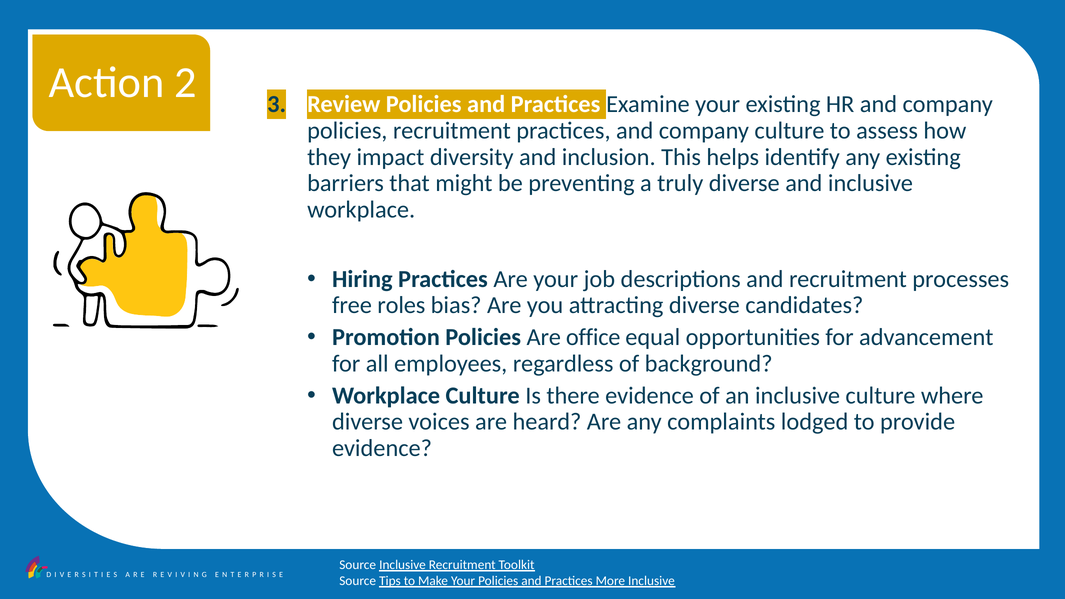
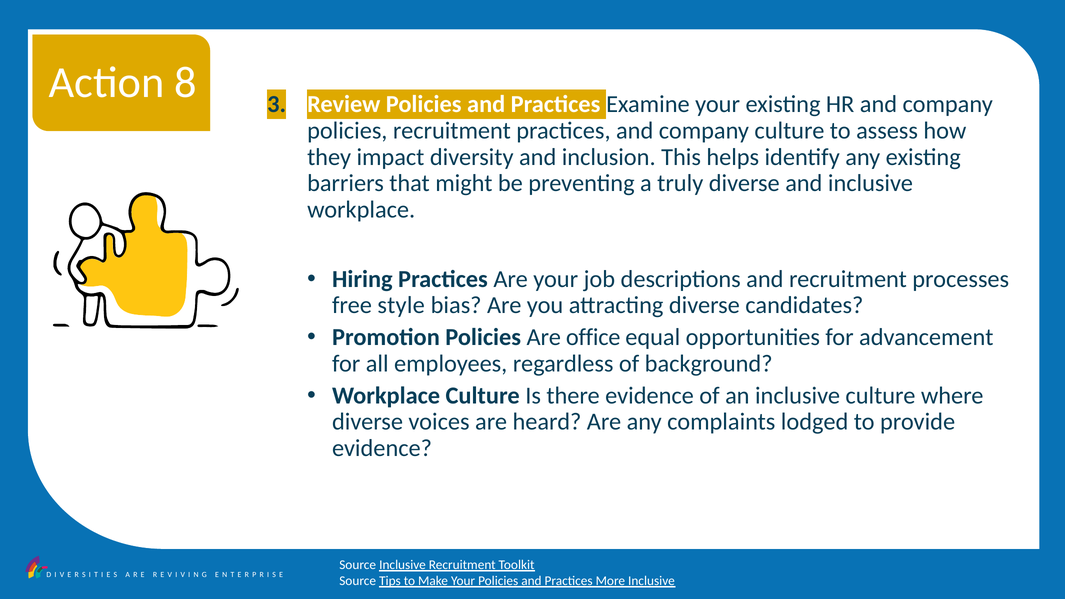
2: 2 -> 8
roles: roles -> style
